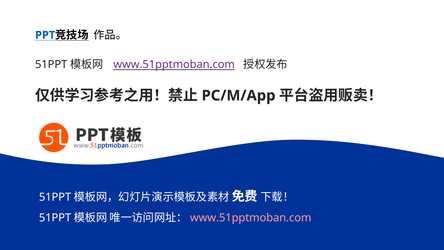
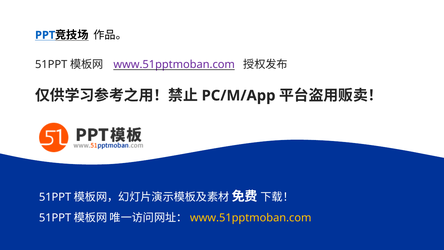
www.51pptmoban.com at (251, 217) colour: pink -> yellow
